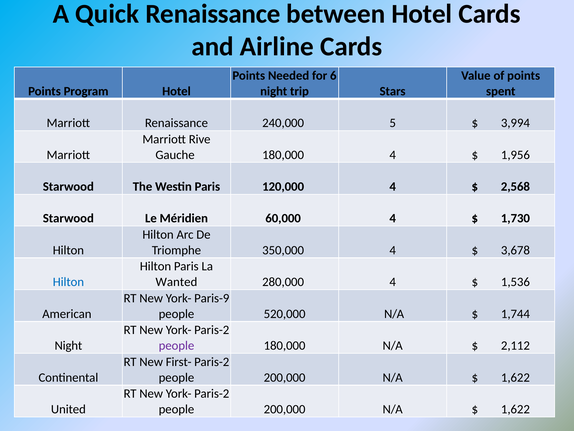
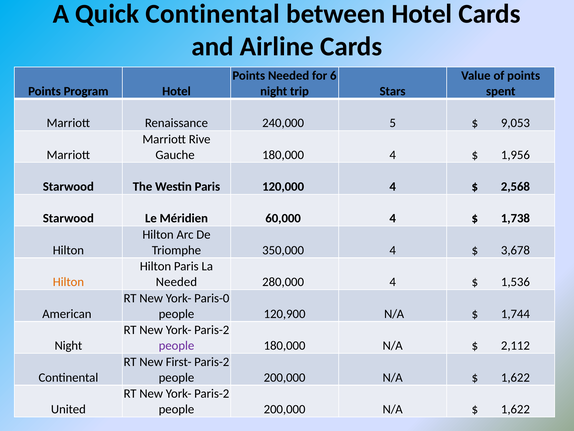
Quick Renaissance: Renaissance -> Continental
3,994: 3,994 -> 9,053
1,730: 1,730 -> 1,738
Hilton at (68, 282) colour: blue -> orange
Wanted at (176, 282): Wanted -> Needed
Paris-9: Paris-9 -> Paris-0
520,000: 520,000 -> 120,900
